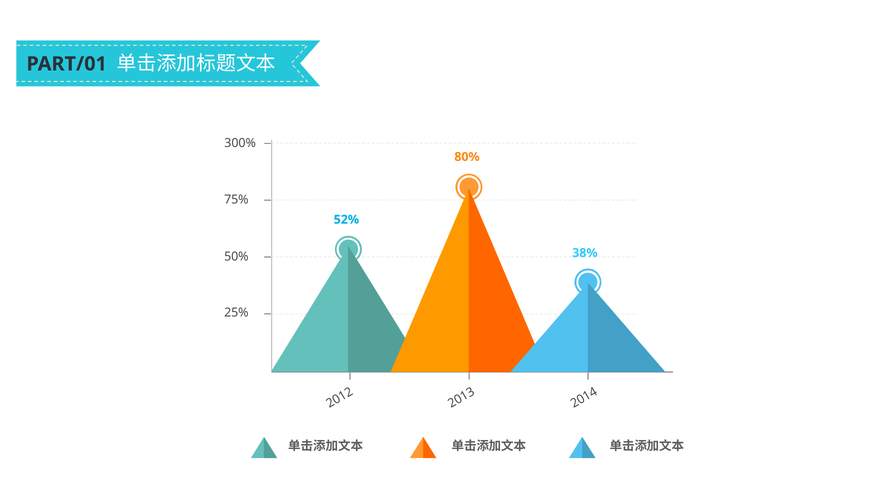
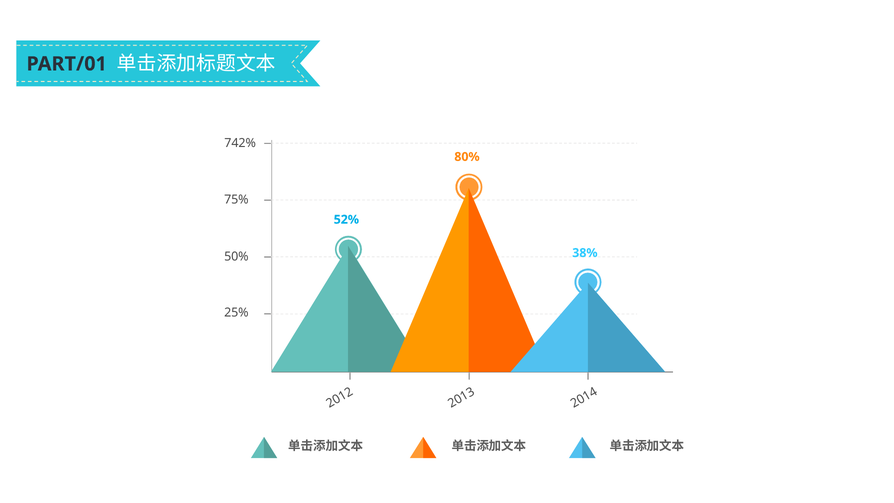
300%: 300% -> 742%
